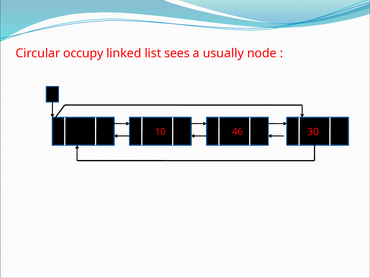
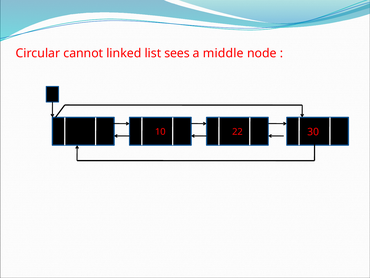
occupy: occupy -> cannot
usually: usually -> middle
46: 46 -> 22
